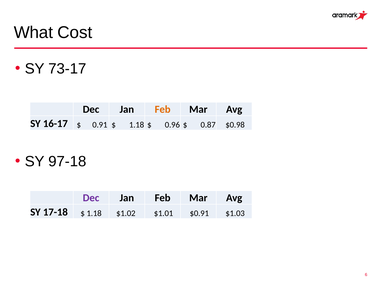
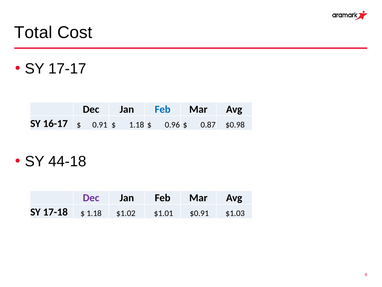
What: What -> Total
73-17: 73-17 -> 17-17
Feb at (163, 109) colour: orange -> blue
97-18: 97-18 -> 44-18
